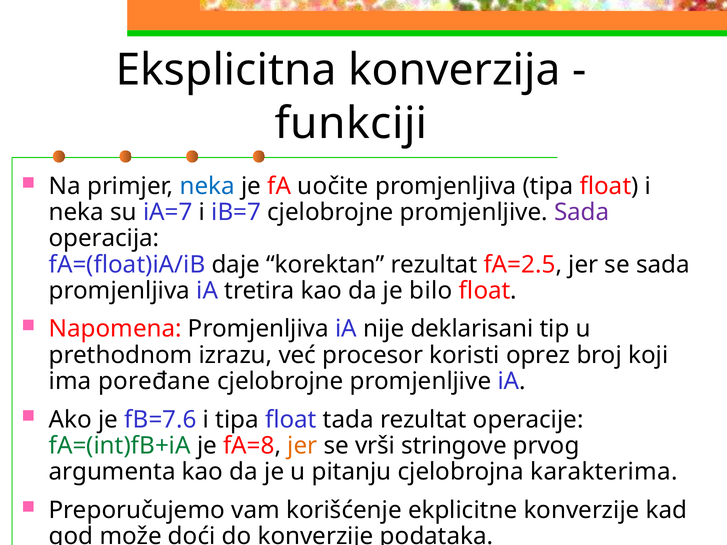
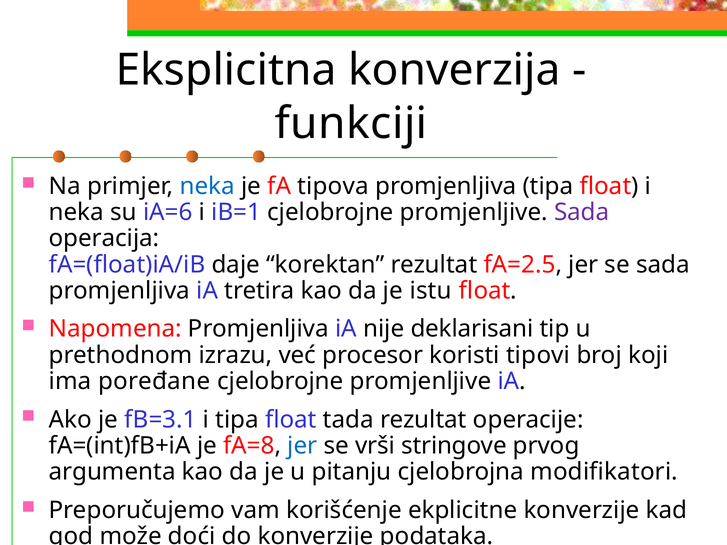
uočite: uočite -> tipova
iA=7: iA=7 -> iA=6
iB=7: iB=7 -> iB=1
bilo: bilo -> istu
oprez: oprez -> tipovi
fB=7.6: fB=7.6 -> fB=3.1
fA=(int)fB+iA colour: green -> black
jer at (302, 446) colour: orange -> blue
karakterima: karakterima -> modifikatori
